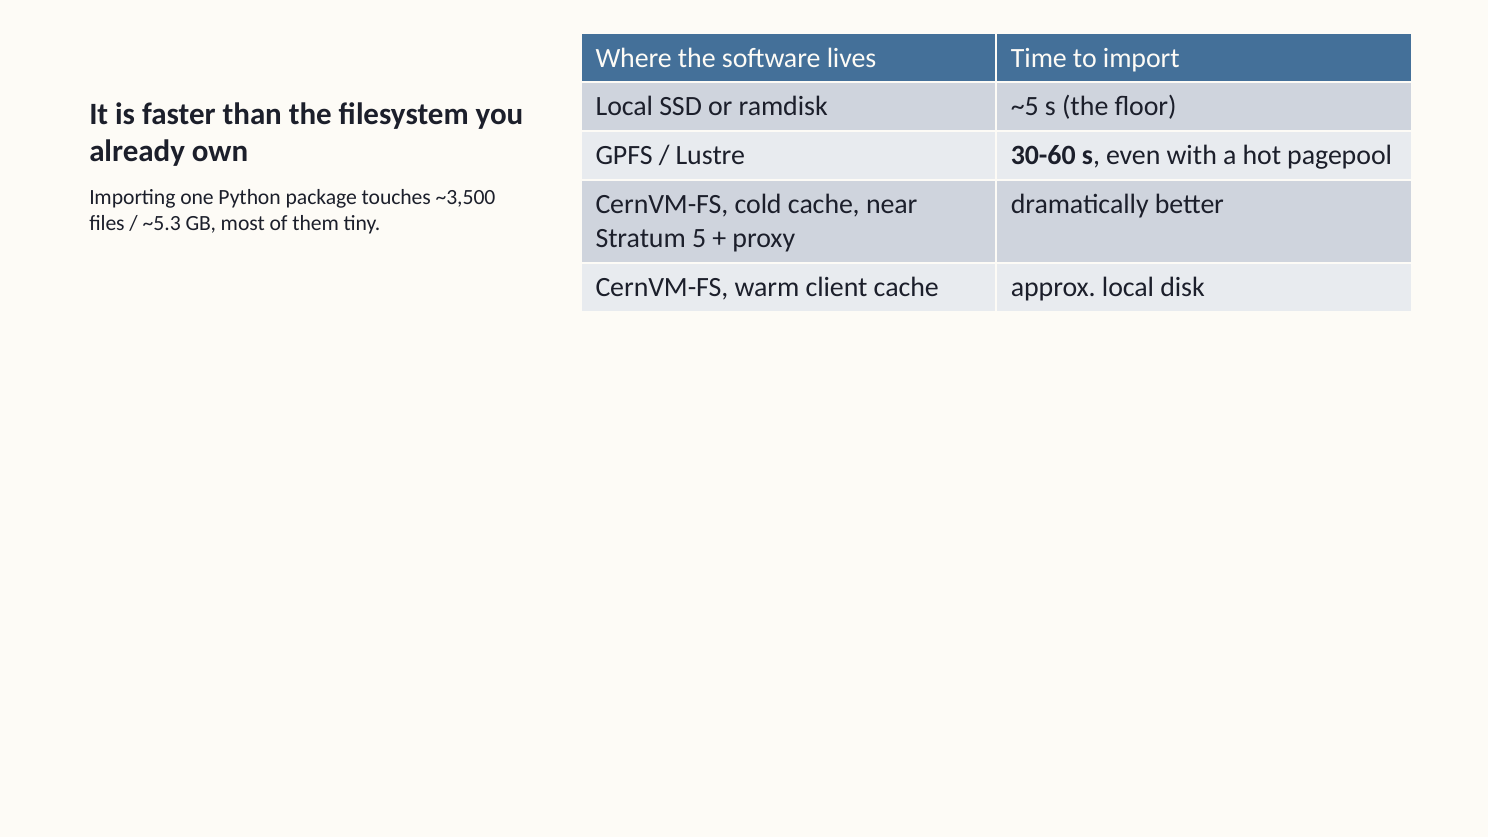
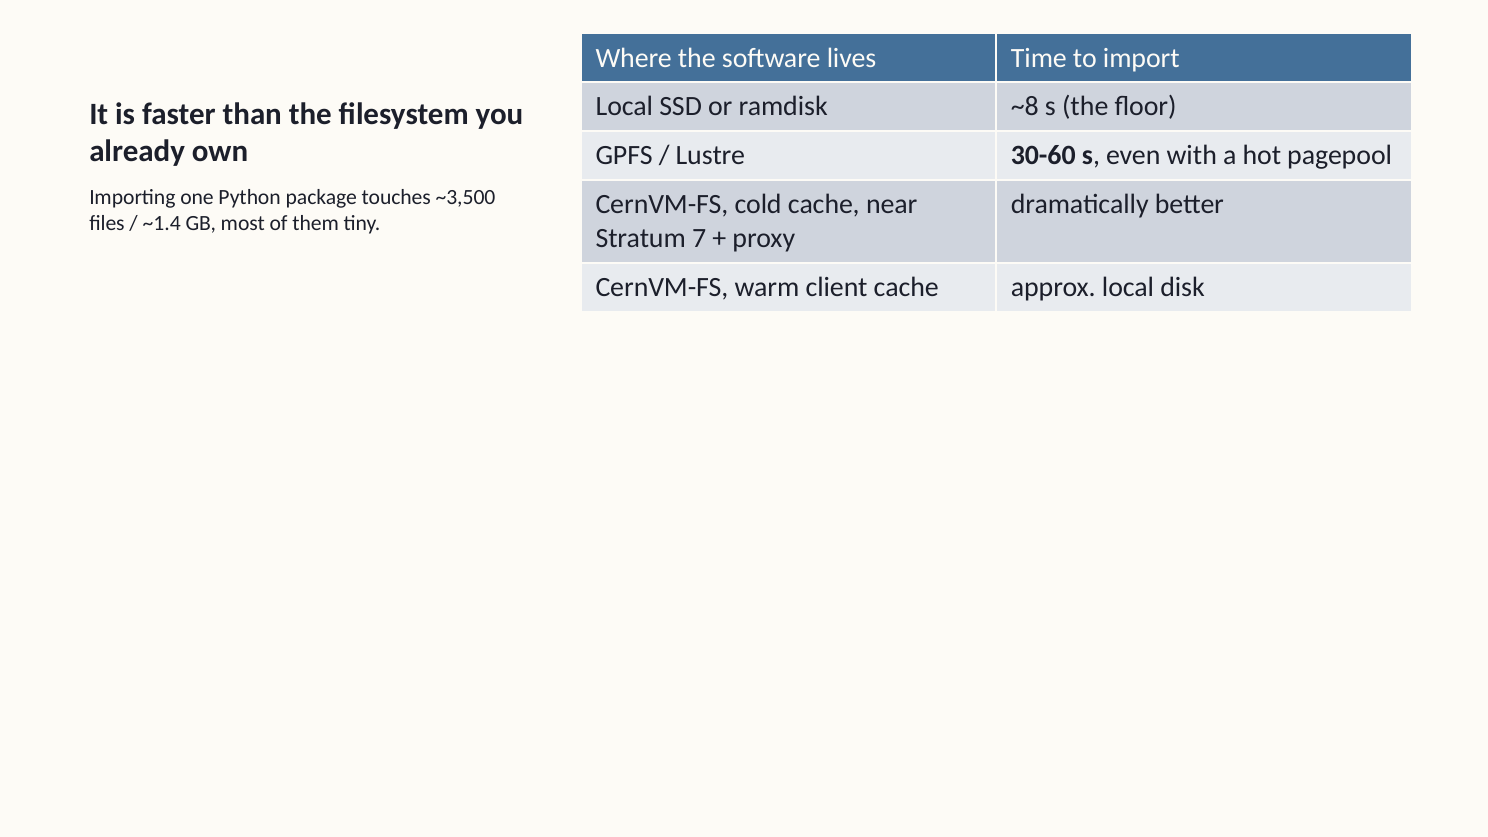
~5: ~5 -> ~8
~5.3: ~5.3 -> ~1.4
5: 5 -> 7
